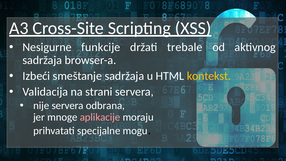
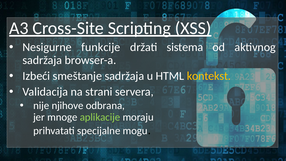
trebale: trebale -> sistema
nije servera: servera -> njihove
aplikacije colour: pink -> light green
